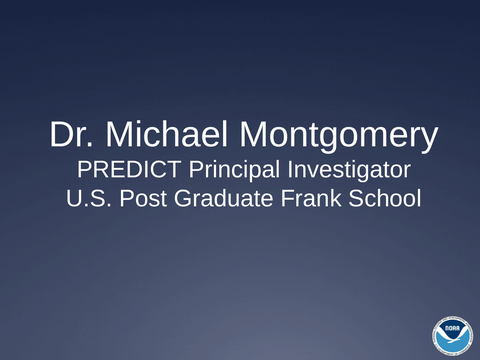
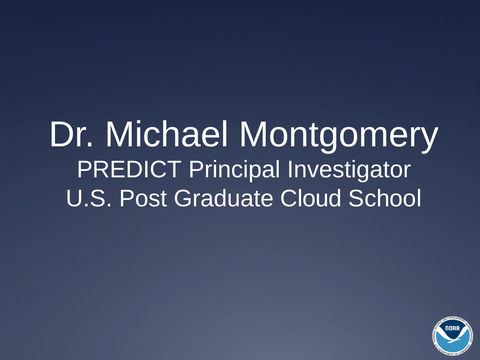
Frank: Frank -> Cloud
